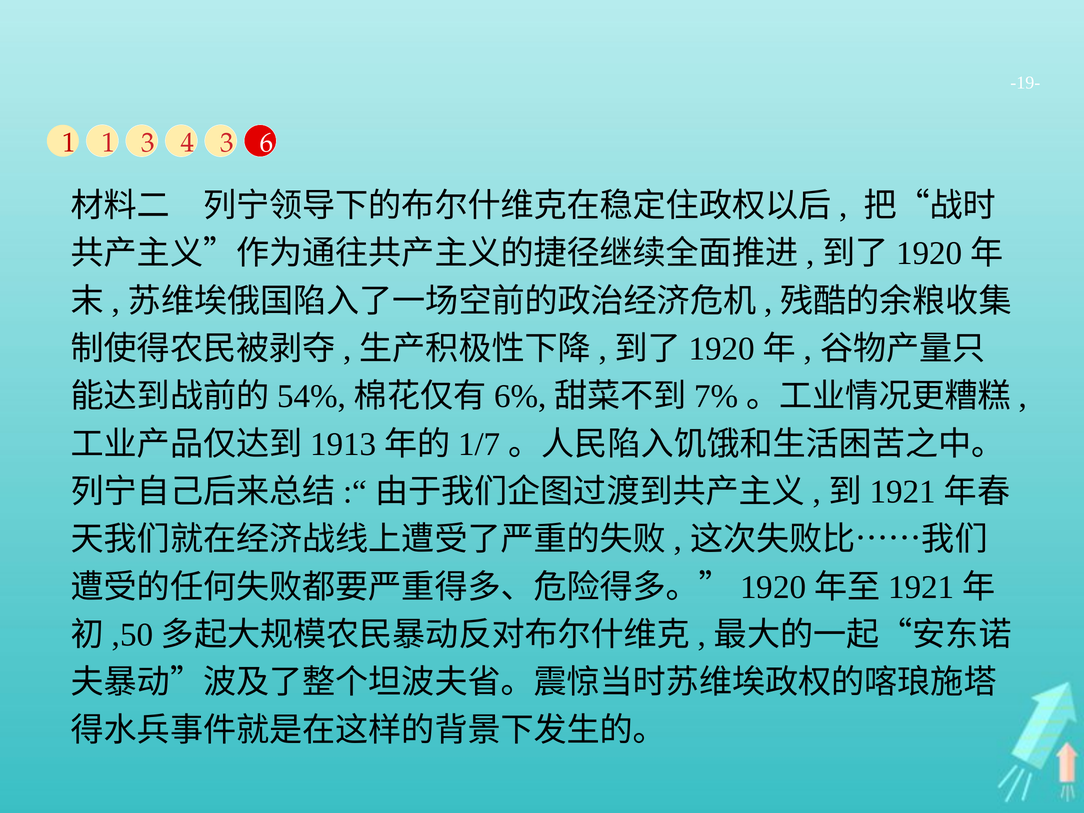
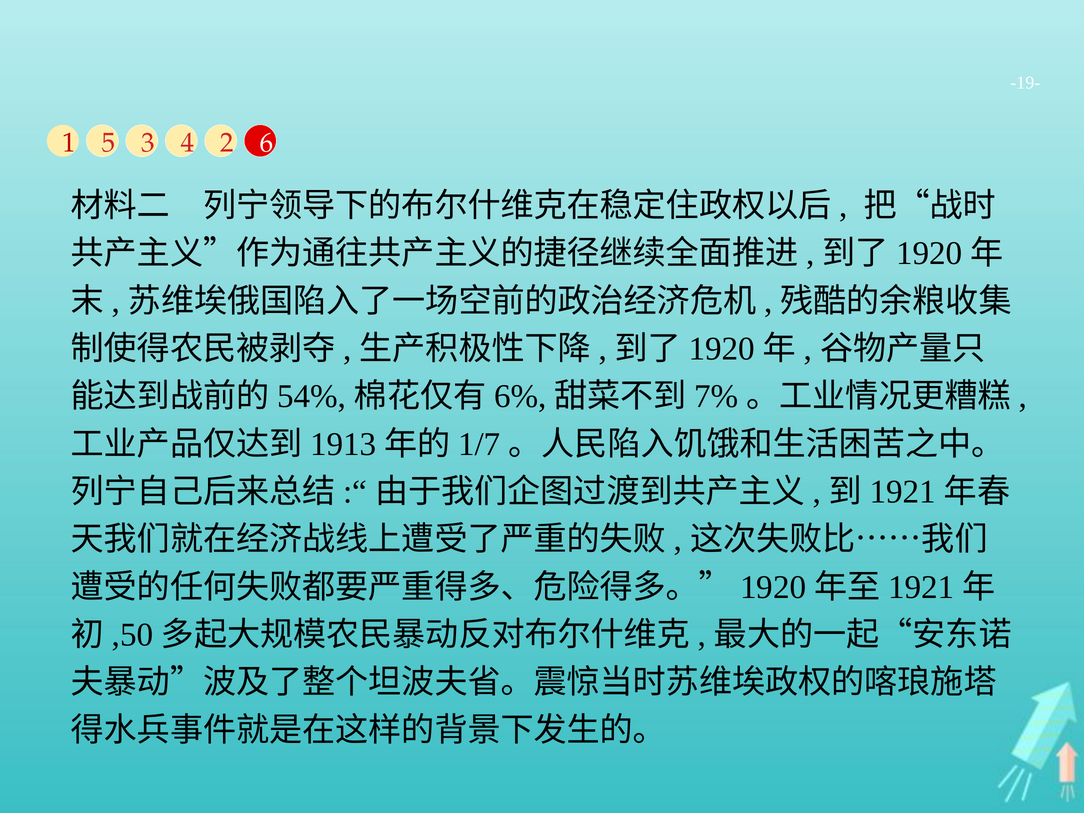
1 1: 1 -> 5
4 3: 3 -> 2
